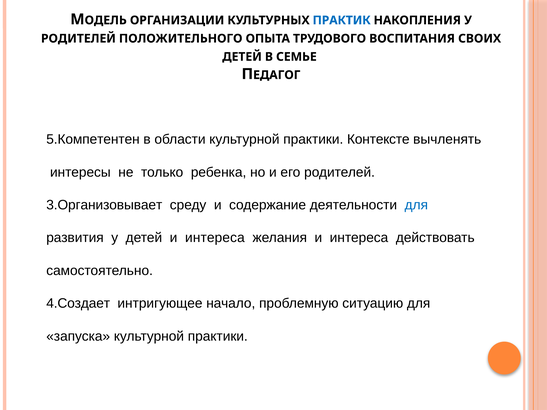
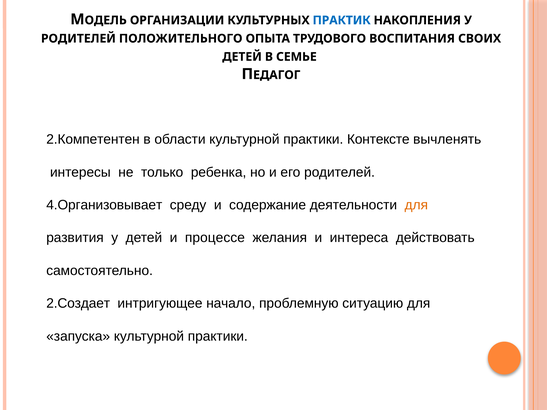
5.Компетентен: 5.Компетентен -> 2.Компетентен
3.Организовывает: 3.Организовывает -> 4.Организовывает
для at (416, 205) colour: blue -> orange
детей и интереса: интереса -> процессе
4.Создает: 4.Создает -> 2.Создает
